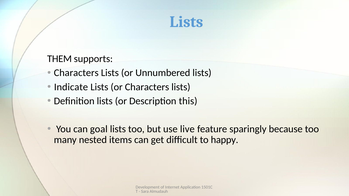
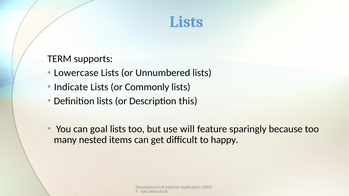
THEM: THEM -> TERM
Characters at (76, 73): Characters -> Lowercase
or Characters: Characters -> Commonly
live: live -> will
